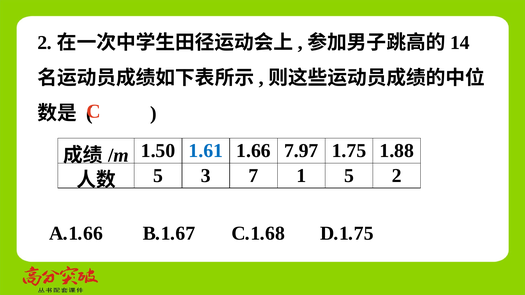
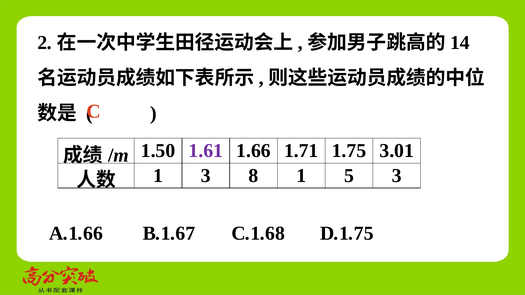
1.61 colour: blue -> purple
7.97: 7.97 -> 1.71
1.88: 1.88 -> 3.01
5 at (158, 176): 5 -> 1
7: 7 -> 8
5 2: 2 -> 3
